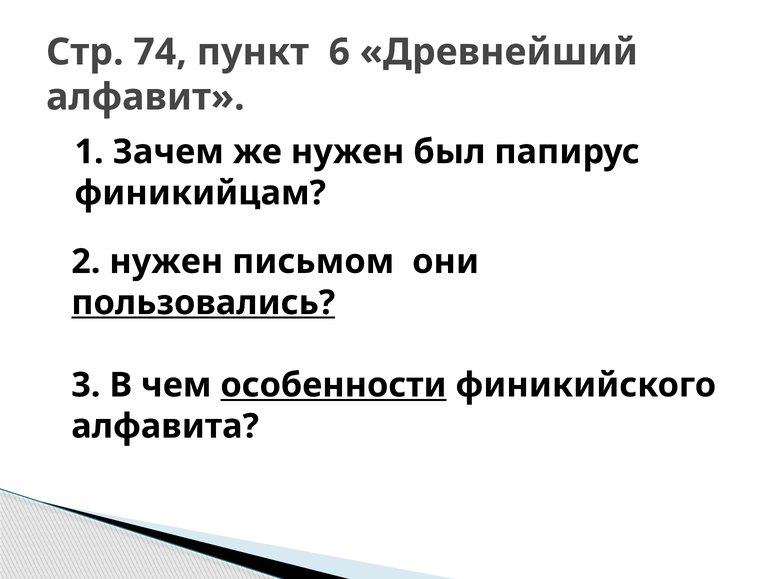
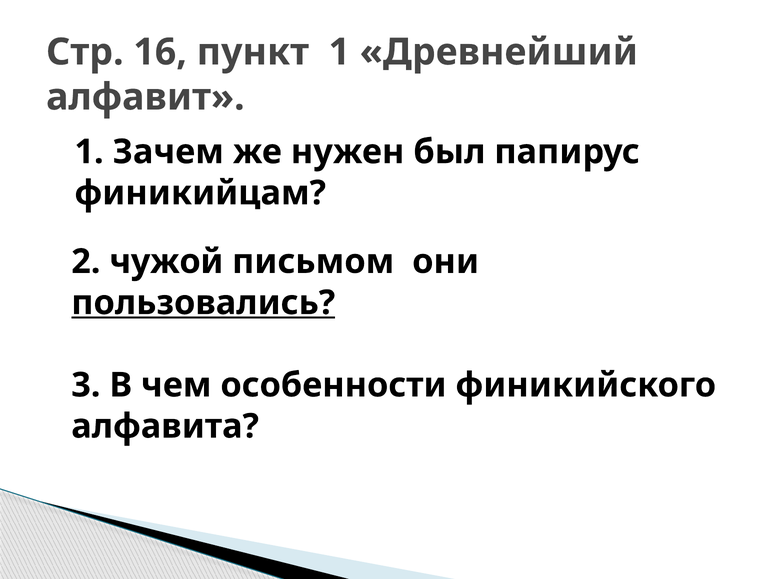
74: 74 -> 16
пункт 6: 6 -> 1
2 нужен: нужен -> чужой
особенности underline: present -> none
